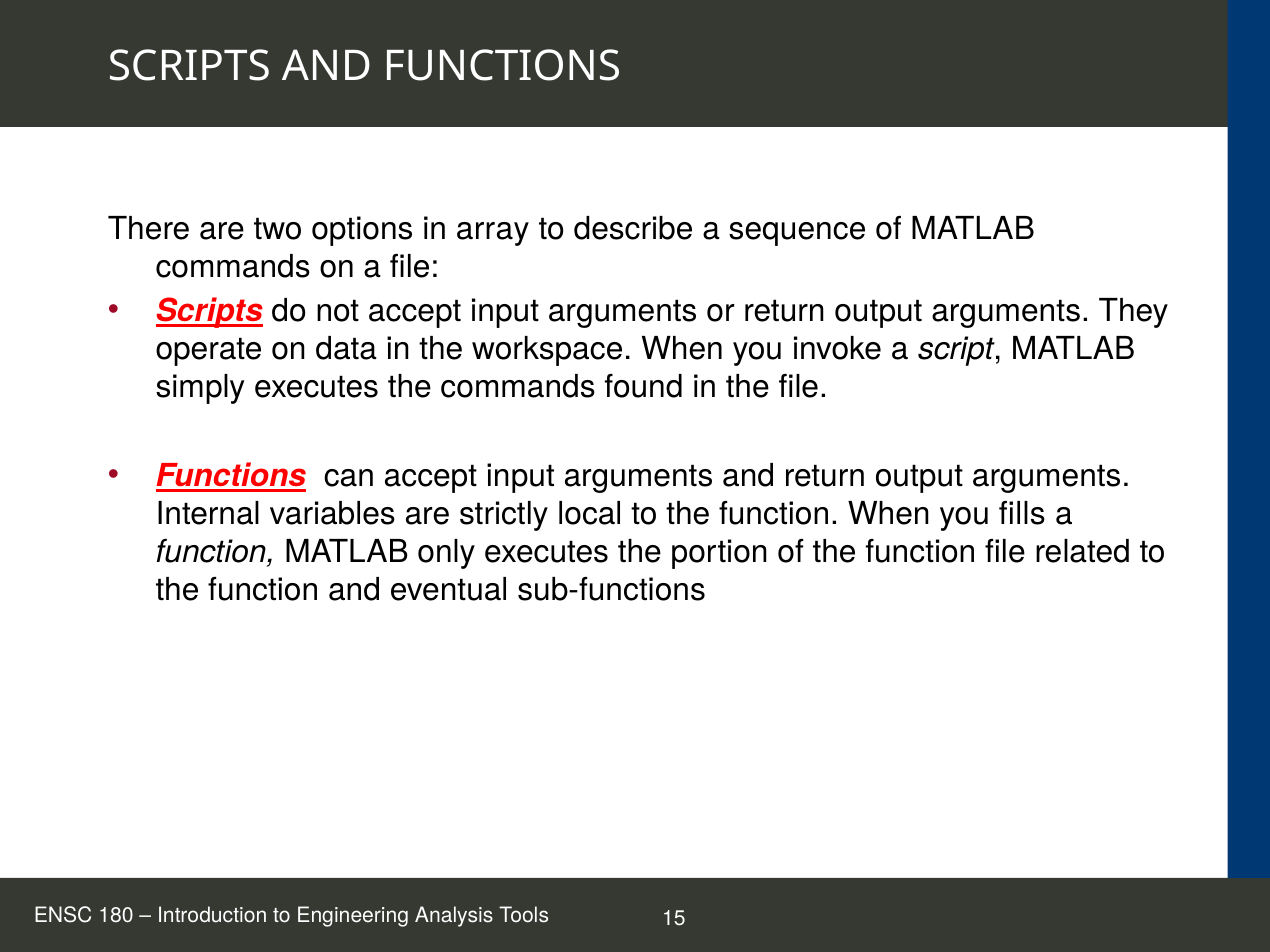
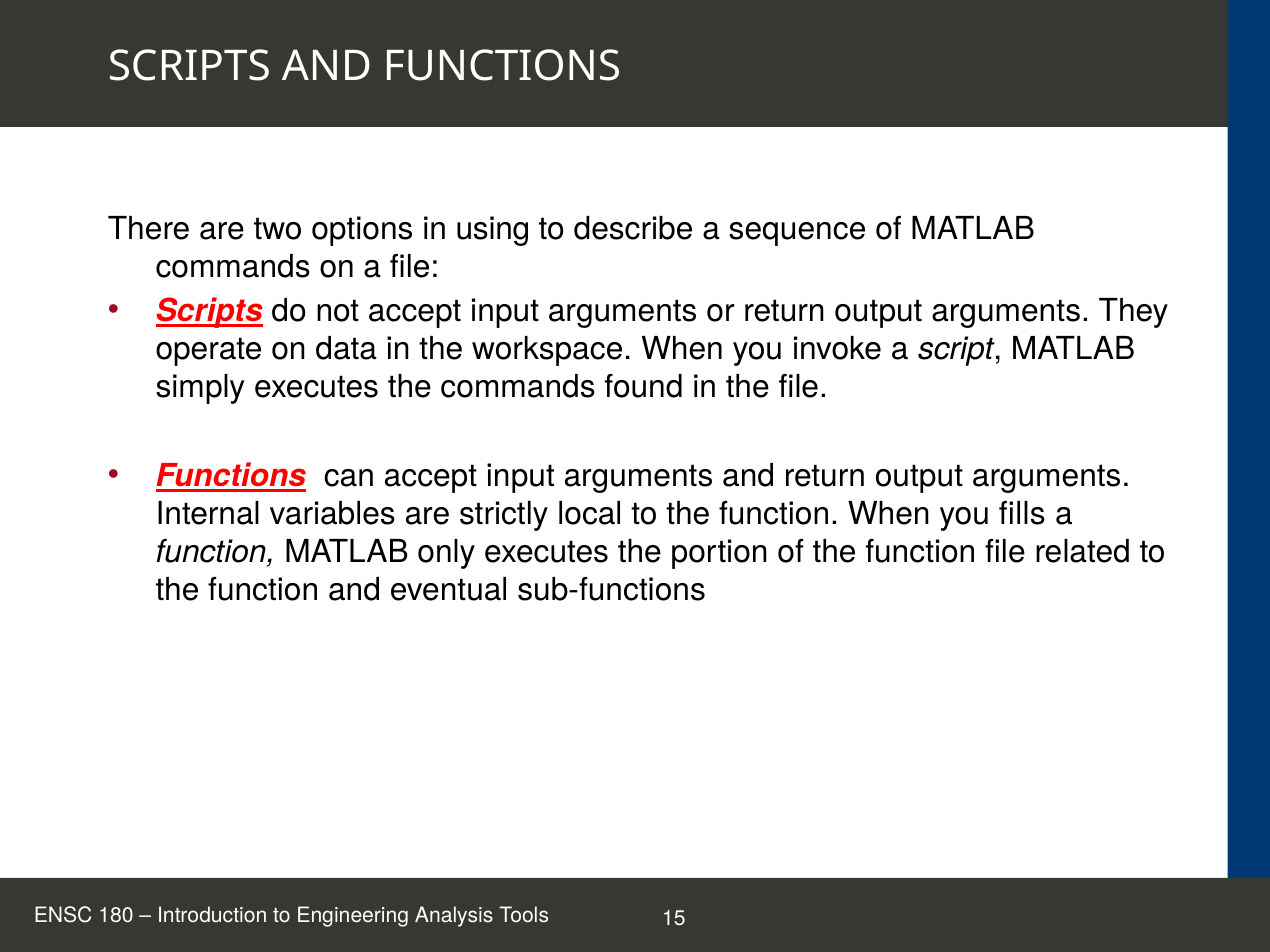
array: array -> using
